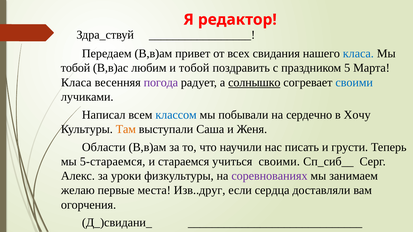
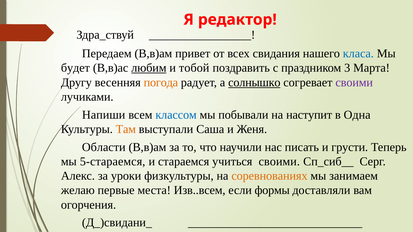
тобой at (76, 68): тобой -> будет
любим underline: none -> present
5: 5 -> 3
Класа at (76, 82): Класа -> Другу
погода colour: purple -> orange
своими at (354, 82) colour: blue -> purple
Написал: Написал -> Напиши
сердечно: сердечно -> наступит
Хочу: Хочу -> Одна
соревнованиях colour: purple -> orange
Изв..друг: Изв..друг -> Изв..всем
сердца: сердца -> формы
